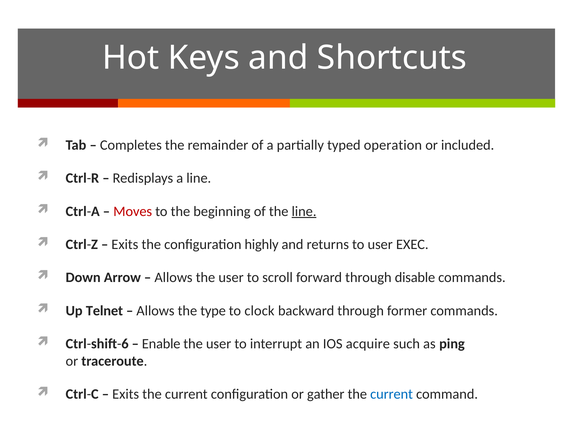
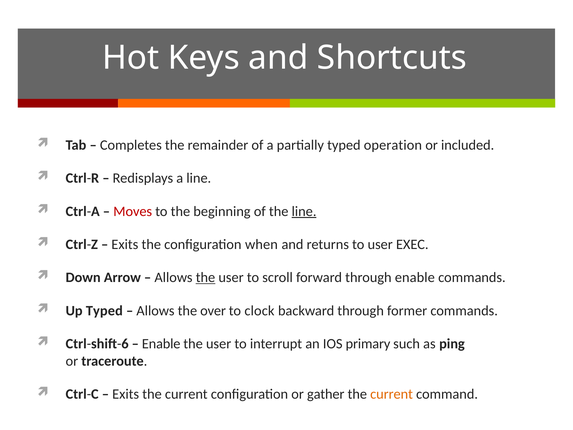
highly: highly -> when
the at (205, 277) underline: none -> present
through disable: disable -> enable
Up Telnet: Telnet -> Typed
type: type -> over
acquire: acquire -> primary
current at (392, 394) colour: blue -> orange
